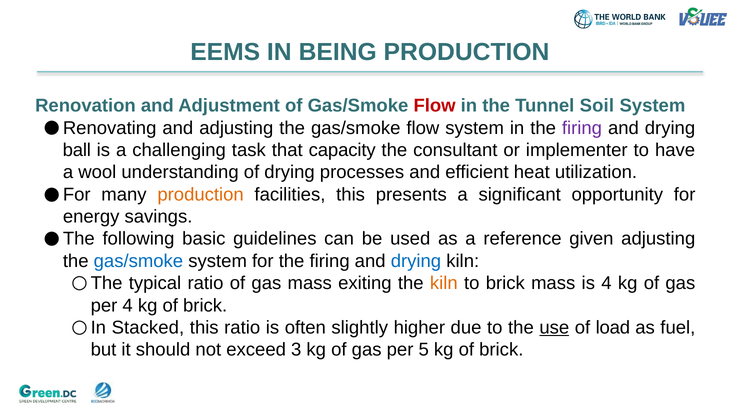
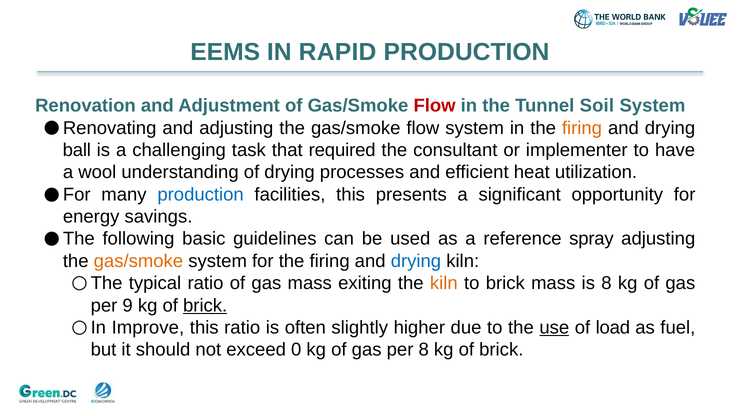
BEING: BEING -> RAPID
firing at (582, 128) colour: purple -> orange
capacity: capacity -> required
production at (201, 195) colour: orange -> blue
given: given -> spray
gas/smoke at (138, 261) colour: blue -> orange
is 4: 4 -> 8
per 4: 4 -> 9
brick at (205, 306) underline: none -> present
Stacked: Stacked -> Improve
3: 3 -> 0
per 5: 5 -> 8
